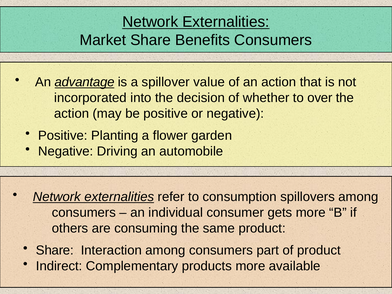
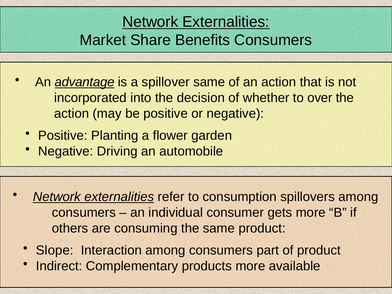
spillover value: value -> same
Share at (55, 250): Share -> Slope
